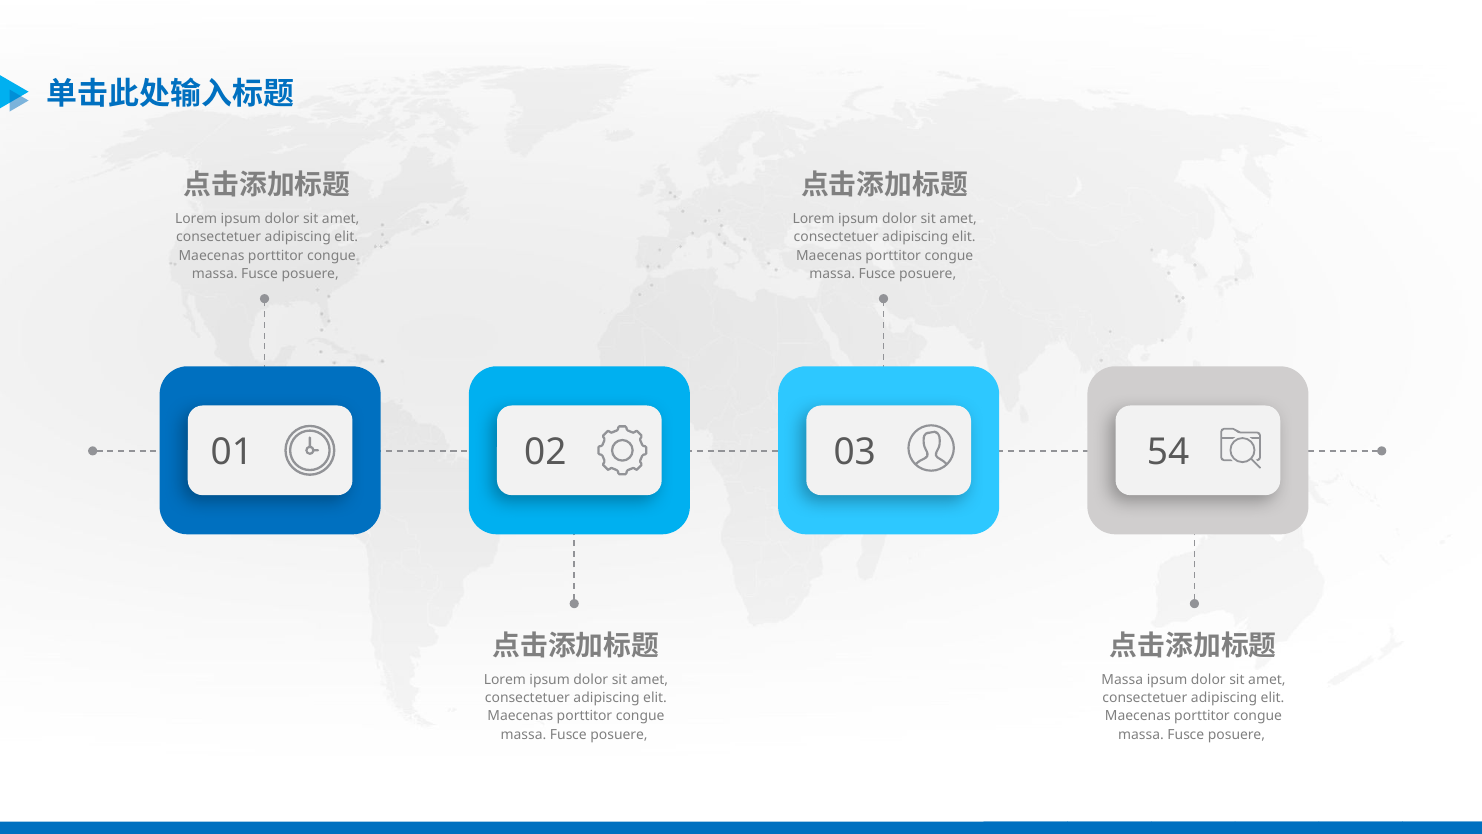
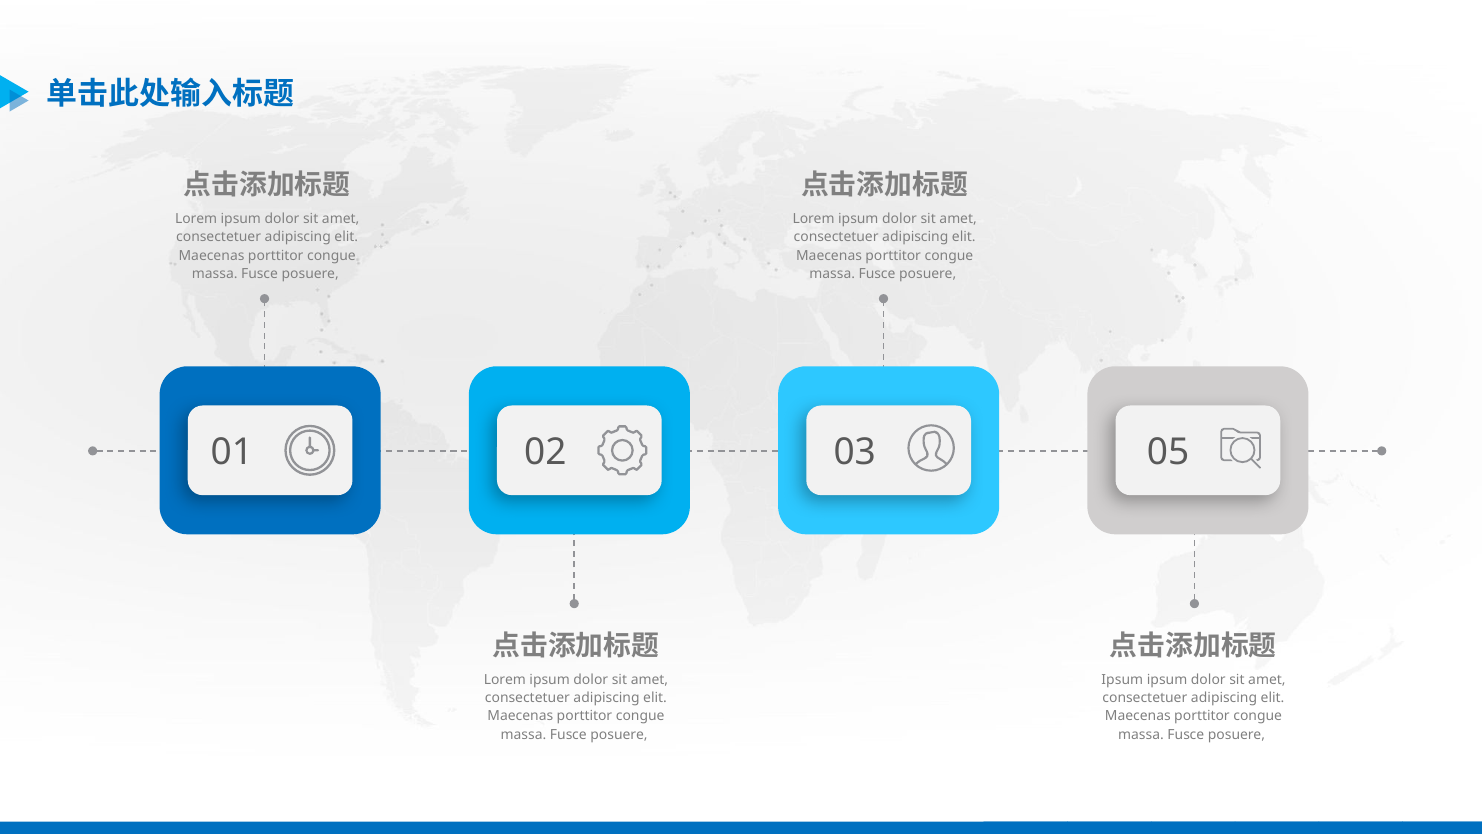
54: 54 -> 05
Massa at (1122, 679): Massa -> Ipsum
